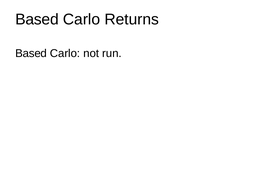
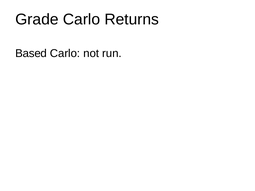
Based at (37, 19): Based -> Grade
